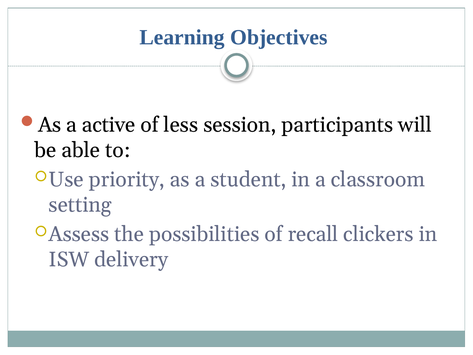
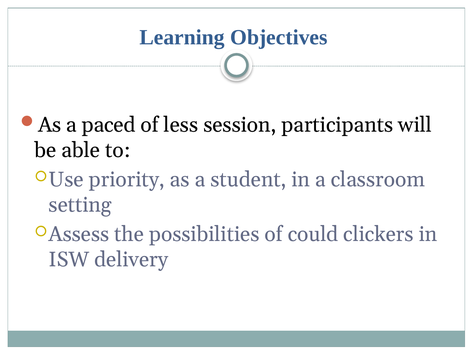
active: active -> paced
recall: recall -> could
